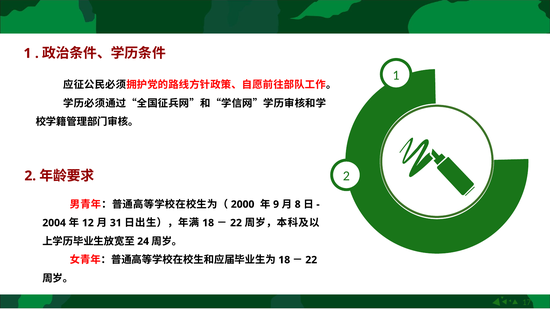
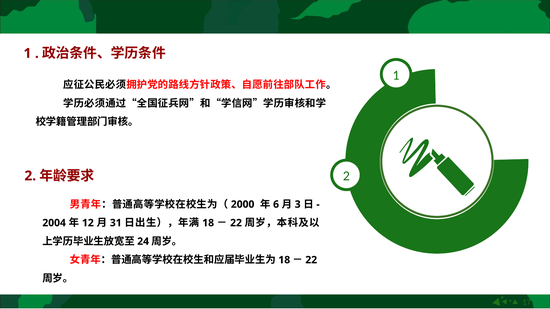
9: 9 -> 6
8: 8 -> 3
